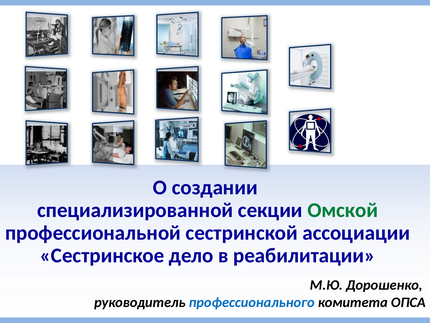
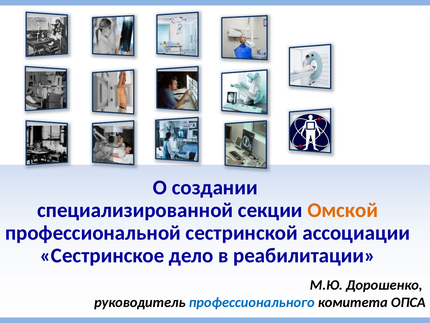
Омской colour: green -> orange
